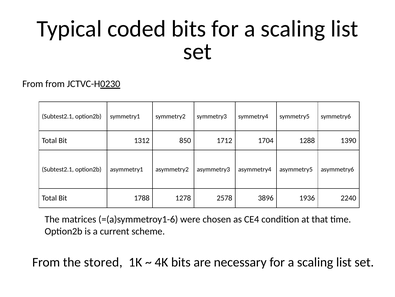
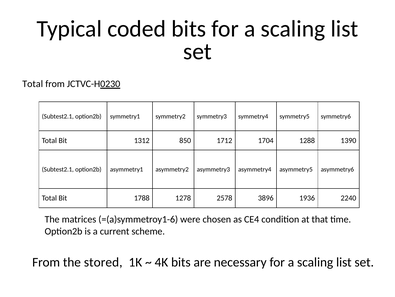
From at (33, 84): From -> Total
